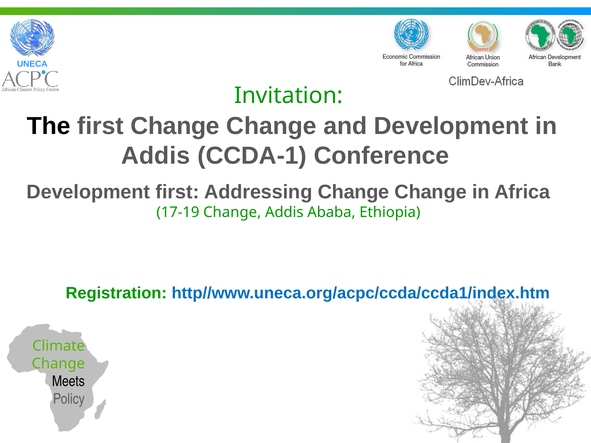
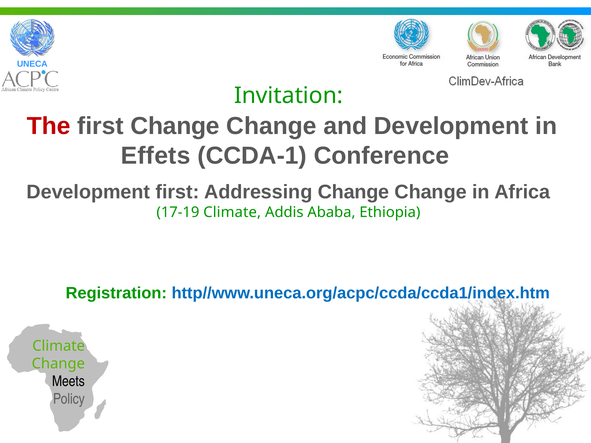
The colour: black -> red
Addis at (156, 156): Addis -> Effets
17-19 Change: Change -> Climate
